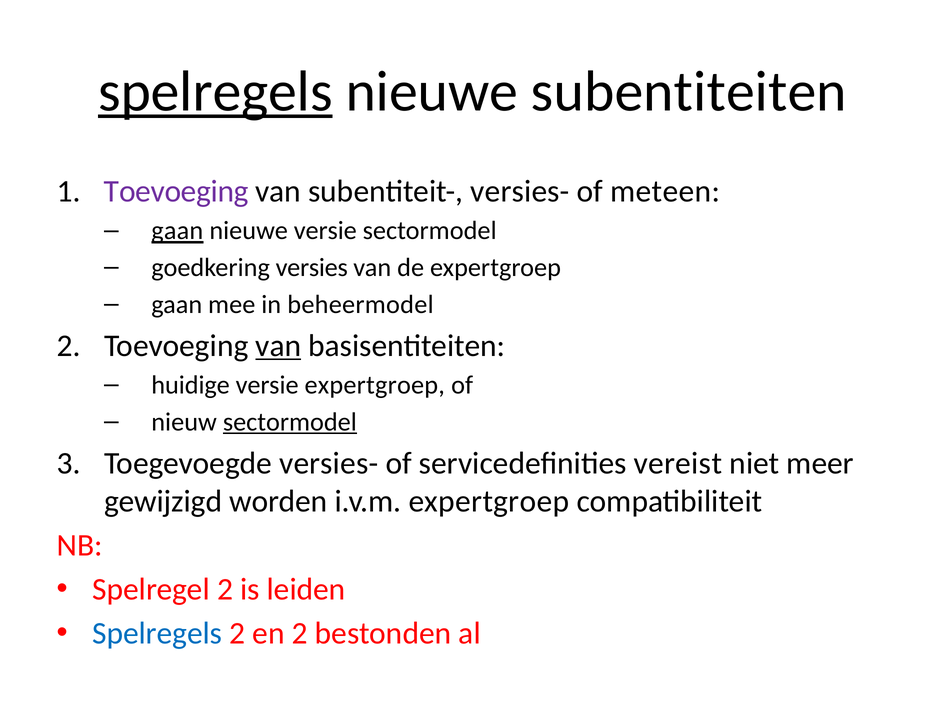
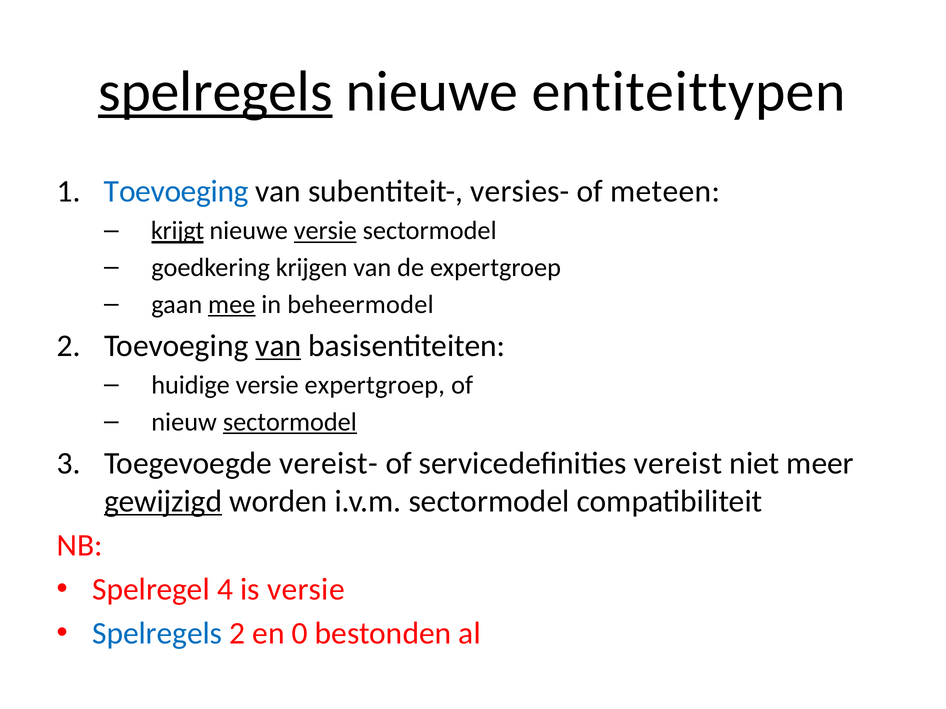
subentiteiten: subentiteiten -> entiteittypen
Toevoeging at (176, 191) colour: purple -> blue
gaan at (177, 231): gaan -> krijgt
versie at (325, 231) underline: none -> present
versies: versies -> krijgen
mee underline: none -> present
Toegevoegde versies-: versies- -> vereist-
gewijzigd underline: none -> present
i.v.m expertgroep: expertgroep -> sectormodel
Spelregel 2: 2 -> 4
is leiden: leiden -> versie
en 2: 2 -> 0
